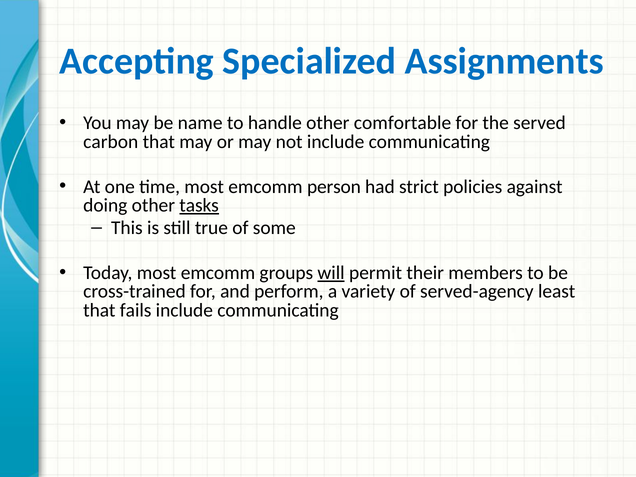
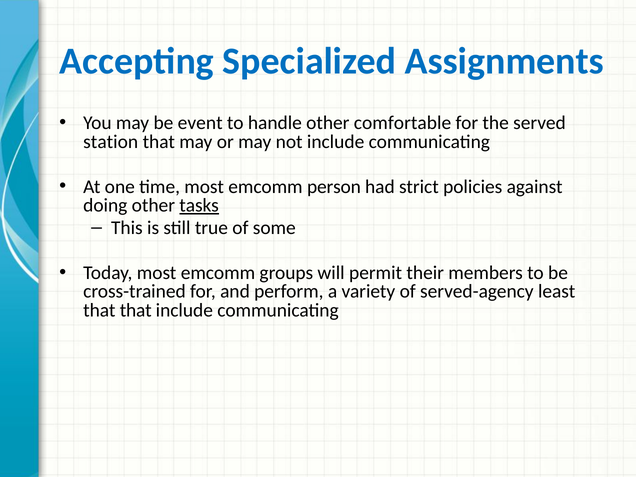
name: name -> event
carbon: carbon -> station
will underline: present -> none
that fails: fails -> that
